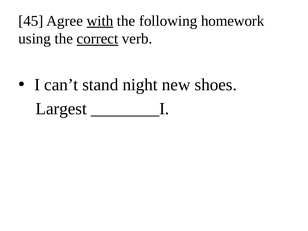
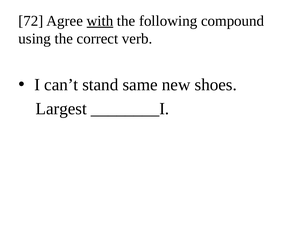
45: 45 -> 72
homework: homework -> compound
correct underline: present -> none
night: night -> same
